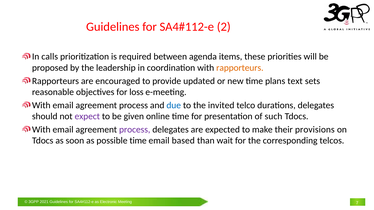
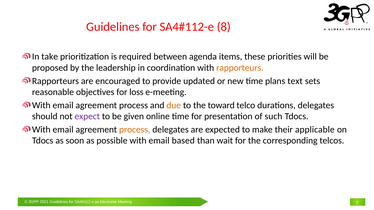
2: 2 -> 8
calls: calls -> take
due colour: blue -> orange
invited: invited -> toward
process at (135, 130) colour: purple -> orange
provisions: provisions -> applicable
possible time: time -> with
